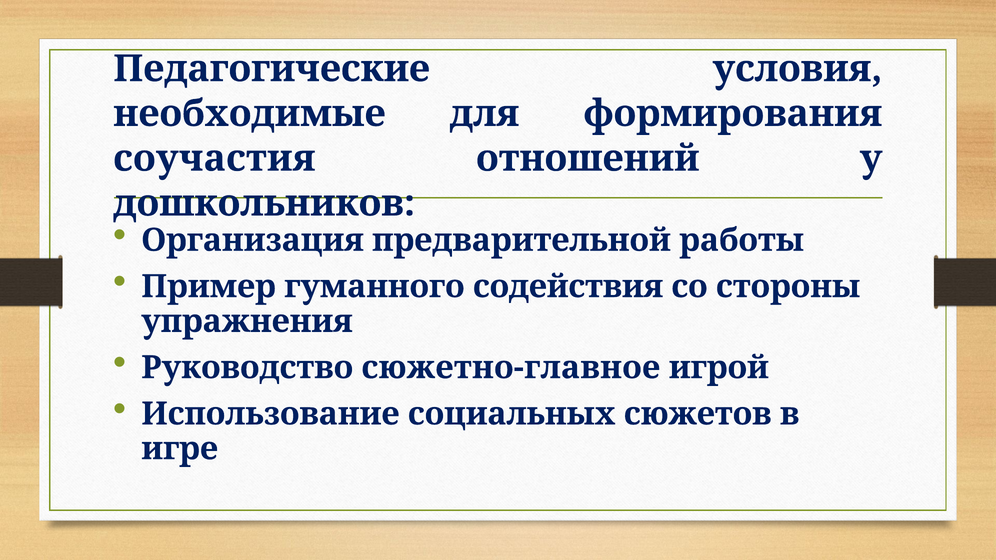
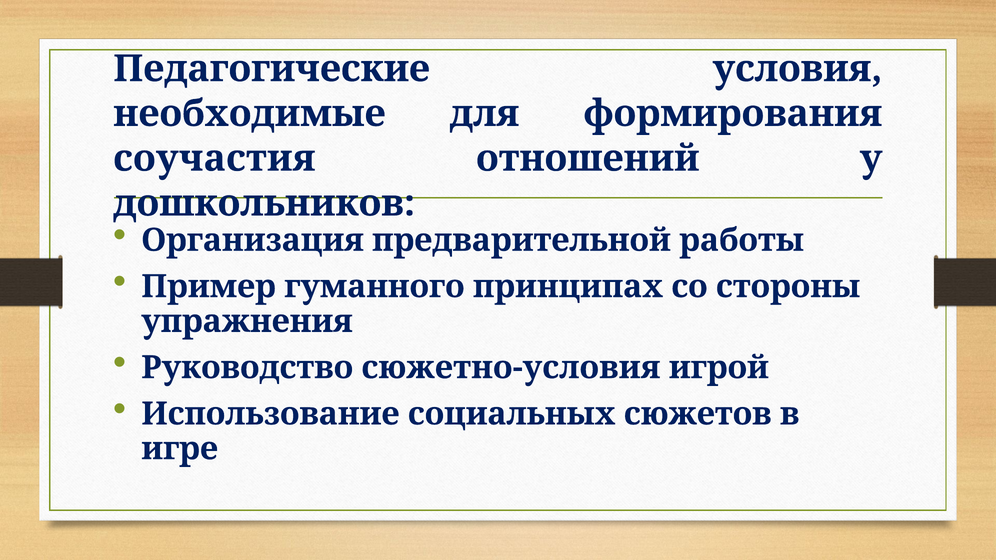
содействия: содействия -> принципах
сюжетно-главное: сюжетно-главное -> сюжетно-условия
